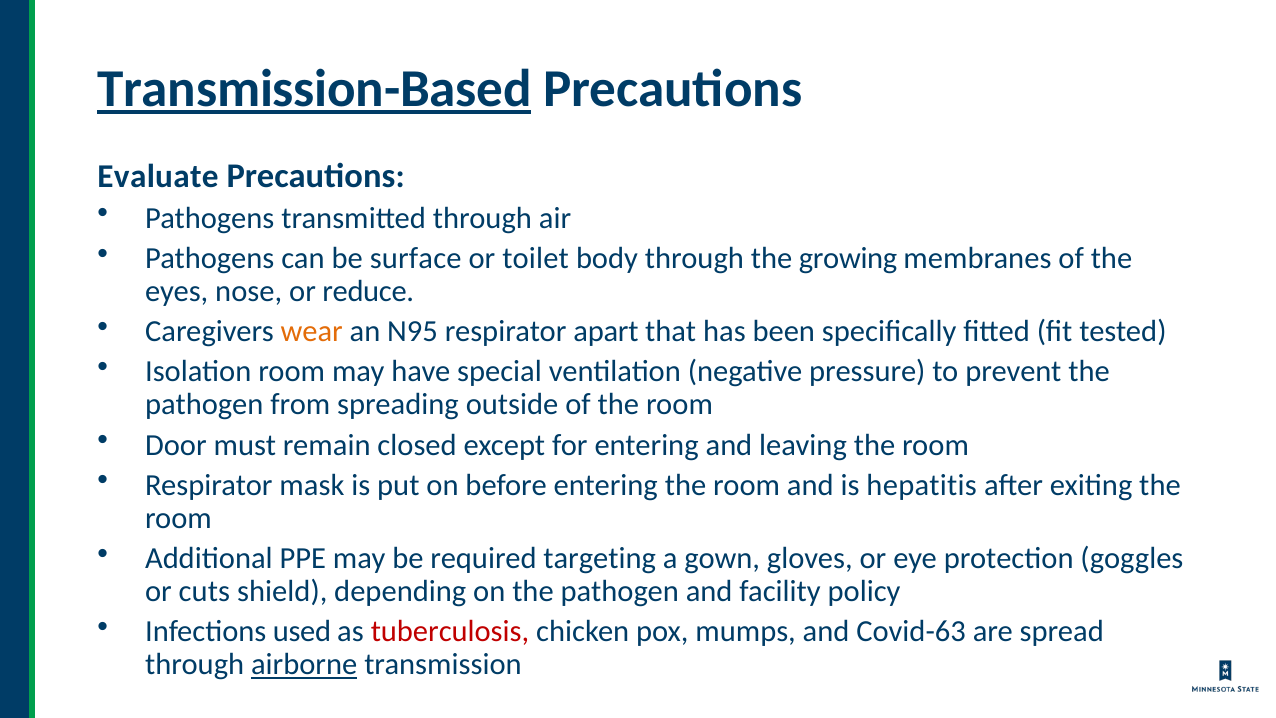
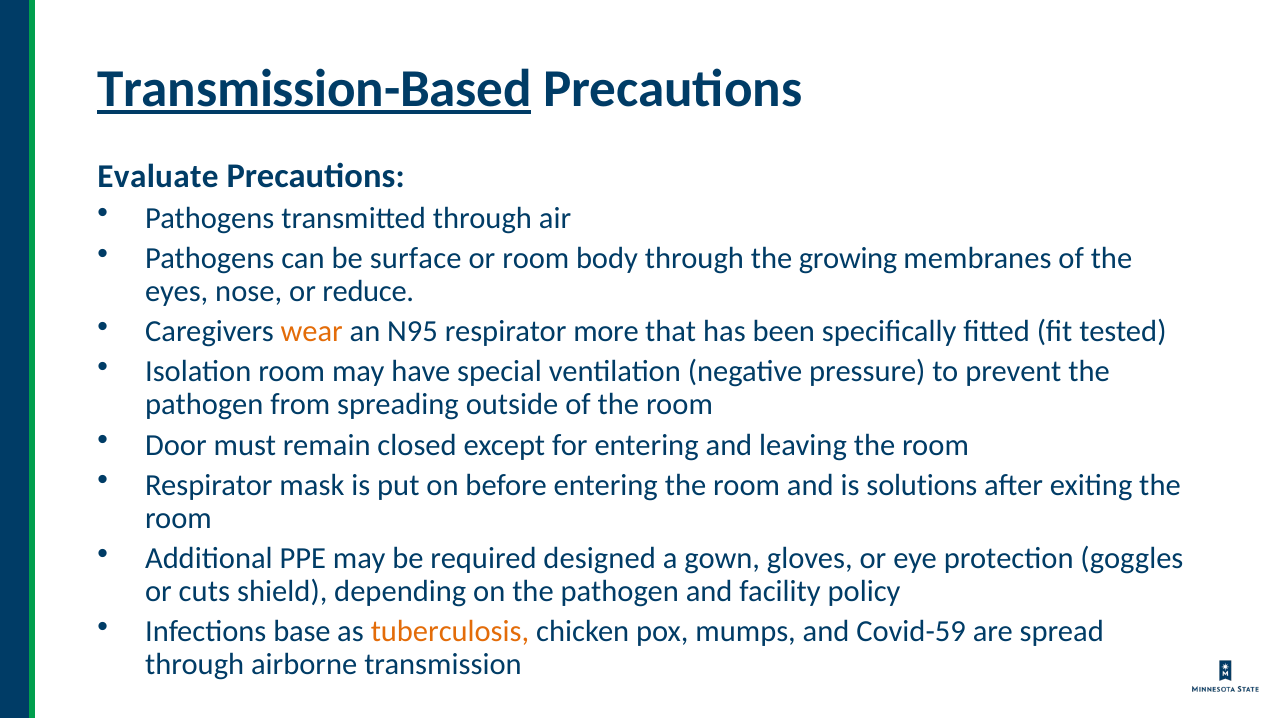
or toilet: toilet -> room
apart: apart -> more
hepatitis: hepatitis -> solutions
targeting: targeting -> designed
used: used -> base
tuberculosis colour: red -> orange
Covid-63: Covid-63 -> Covid-59
airborne underline: present -> none
